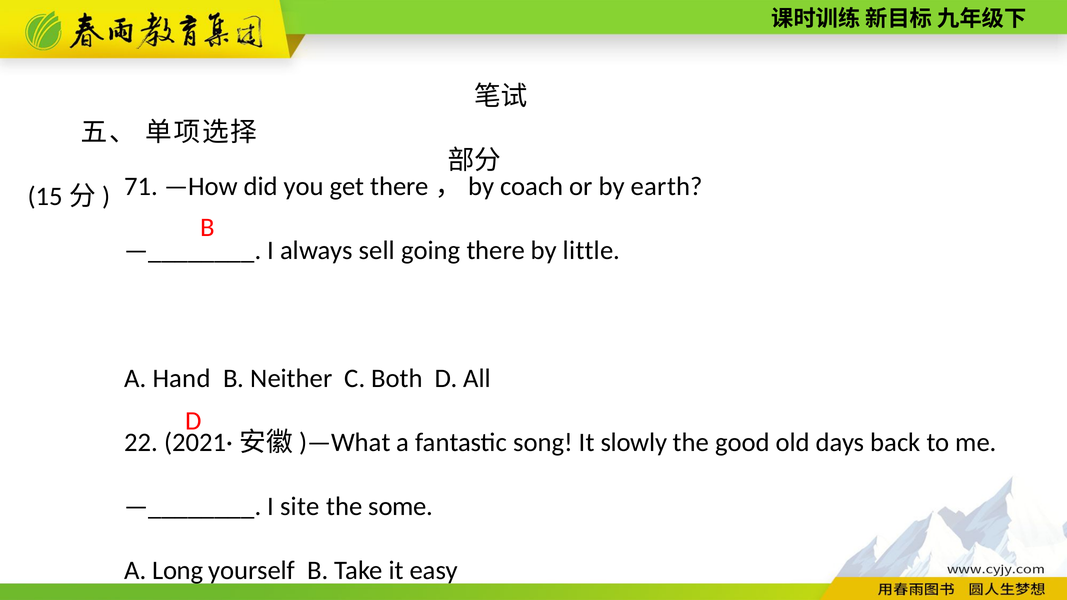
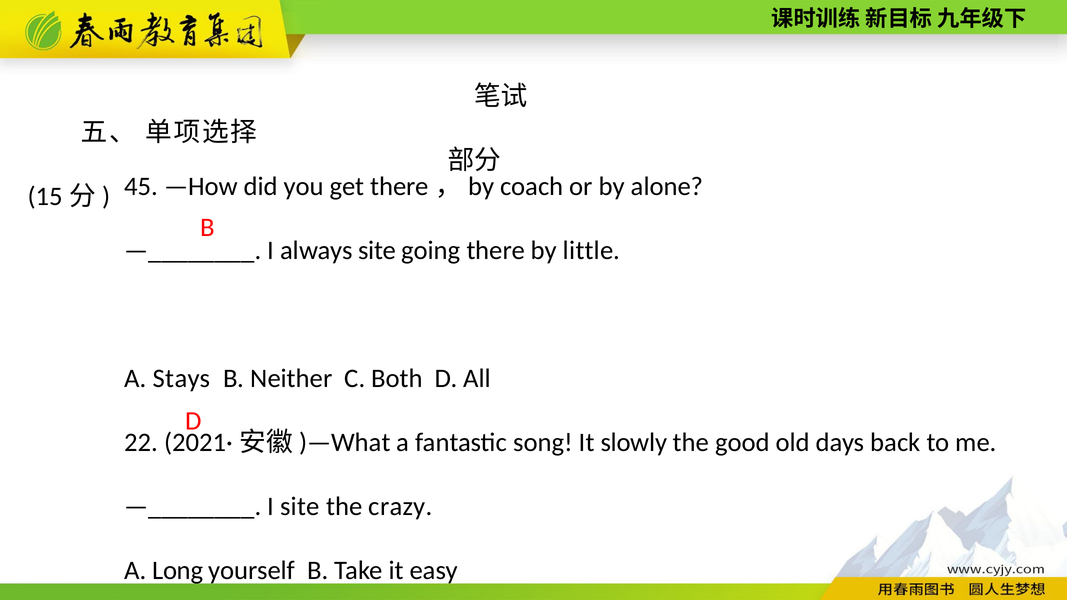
71: 71 -> 45
earth: earth -> alone
always sell: sell -> site
Hand: Hand -> Stays
some: some -> crazy
